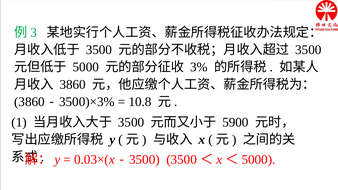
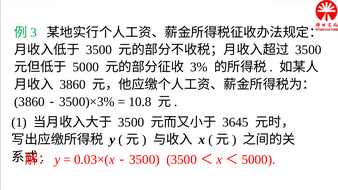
5900: 5900 -> 3645
